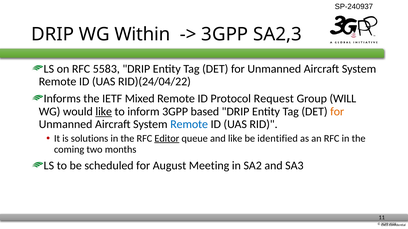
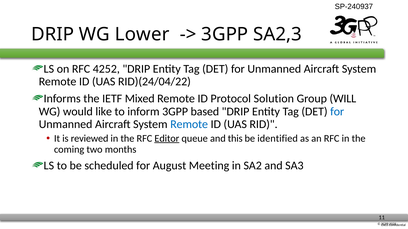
Within: Within -> Lower
5583: 5583 -> 4252
Request: Request -> Solution
like at (104, 112) underline: present -> none
for at (337, 112) colour: orange -> blue
solutions: solutions -> reviewed
and like: like -> this
